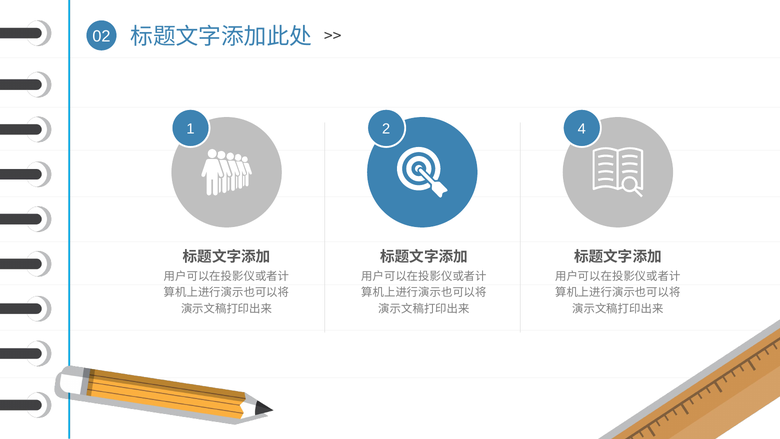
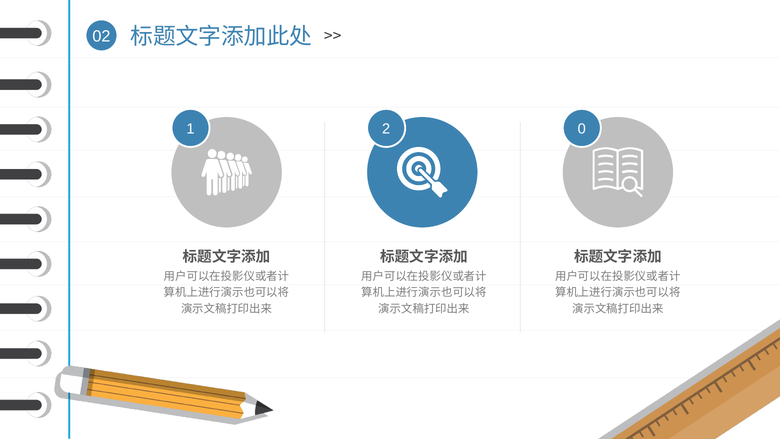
4: 4 -> 0
